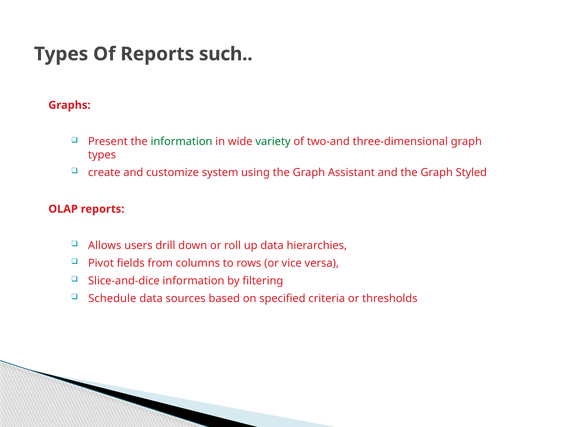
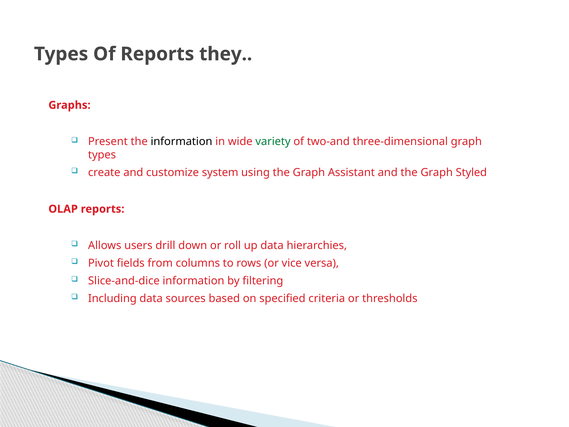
such: such -> they
information at (182, 142) colour: green -> black
Schedule: Schedule -> Including
